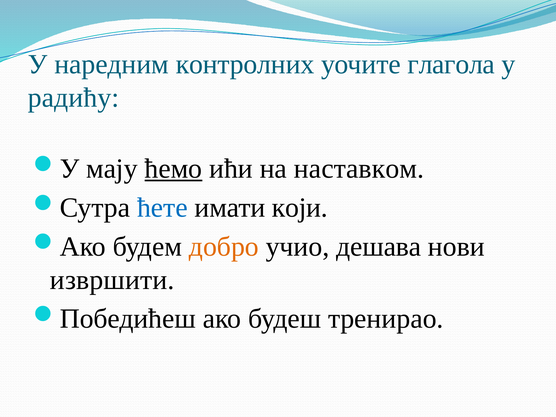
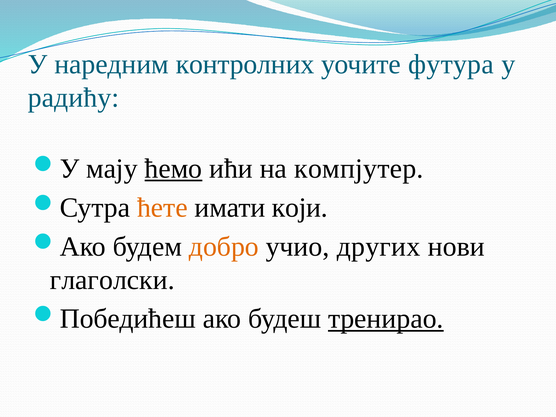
глагола: глагола -> футура
наставком: наставком -> компјутер
ћете colour: blue -> orange
дешава: дешава -> других
извршити: извршити -> глаголски
тренирао underline: none -> present
